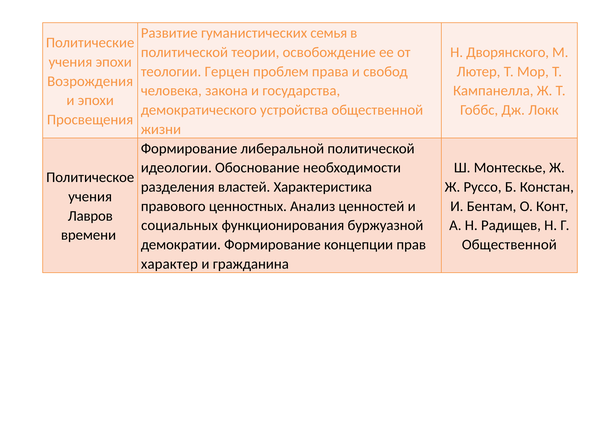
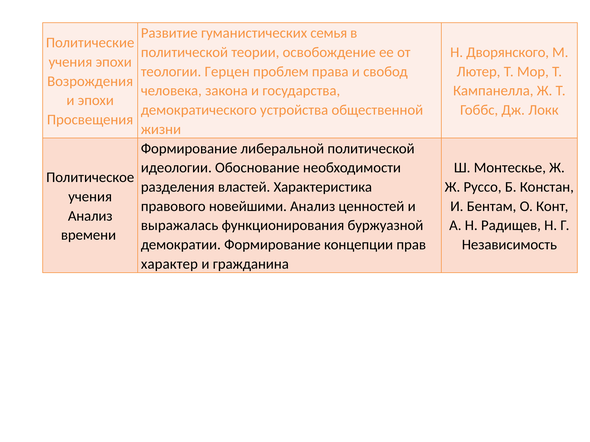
ценностных: ценностных -> новейшими
Лавров at (90, 216): Лавров -> Анализ
социальных: социальных -> выражалась
Общественной at (509, 245): Общественной -> Независимость
